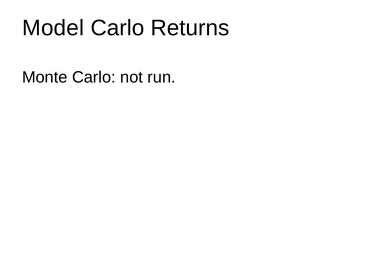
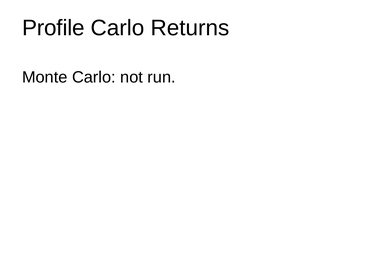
Model: Model -> Profile
